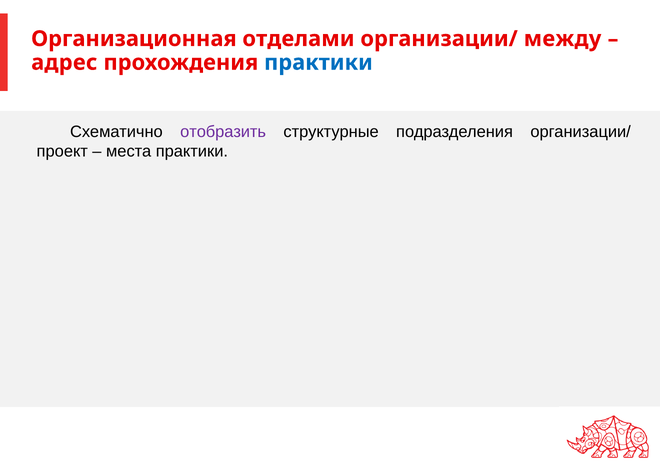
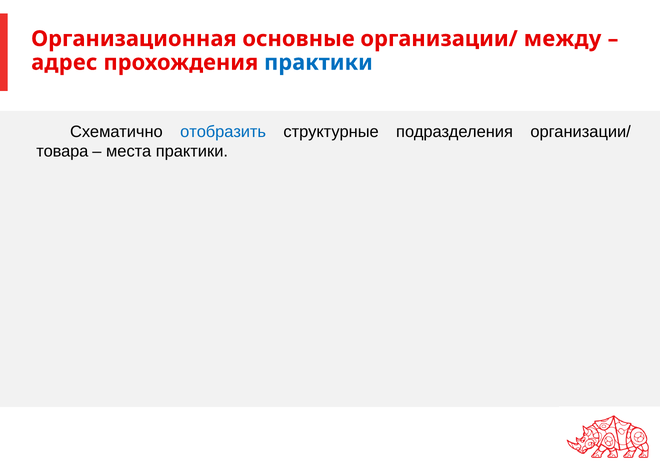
отделами: отделами -> основные
отобразить colour: purple -> blue
проект: проект -> товара
